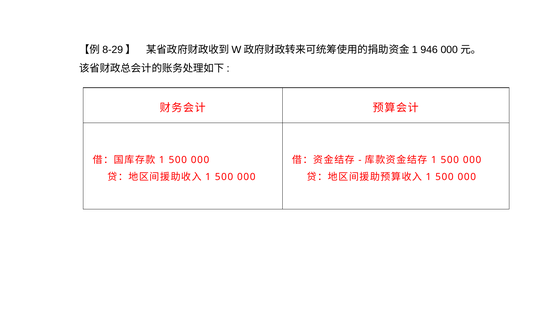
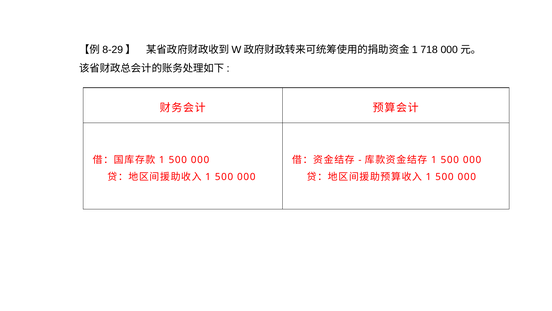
946: 946 -> 718
